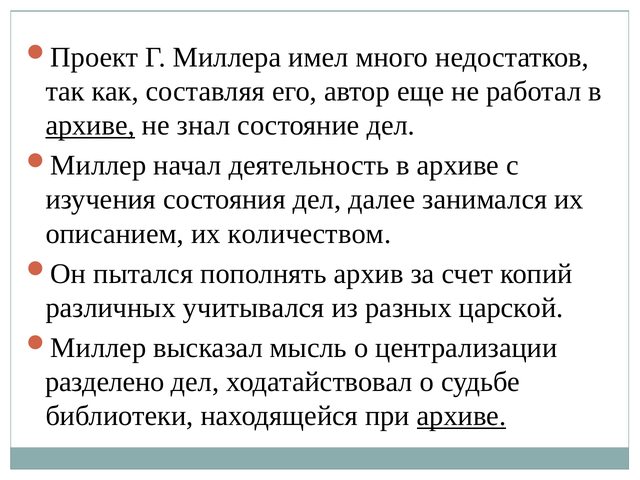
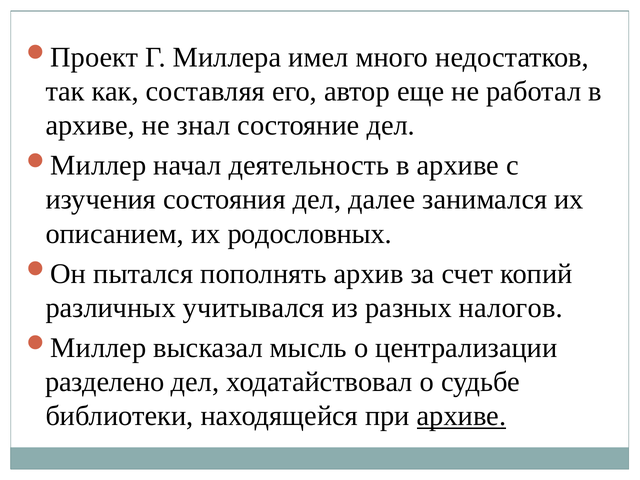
архиве at (90, 126) underline: present -> none
количеством: количеством -> родословных
царской: царской -> налогов
